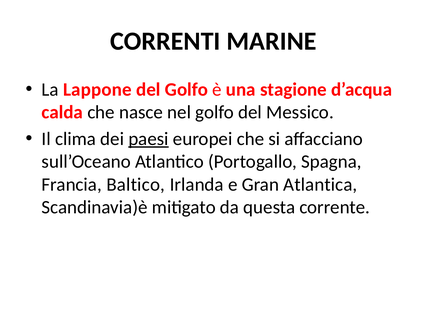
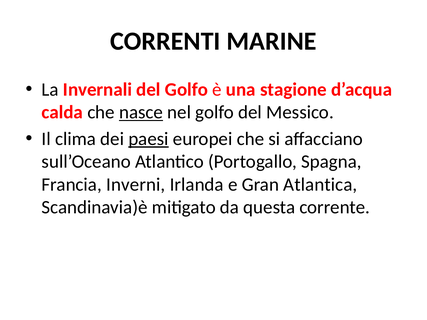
Lappone: Lappone -> Invernali
nasce underline: none -> present
Baltico: Baltico -> Inverni
